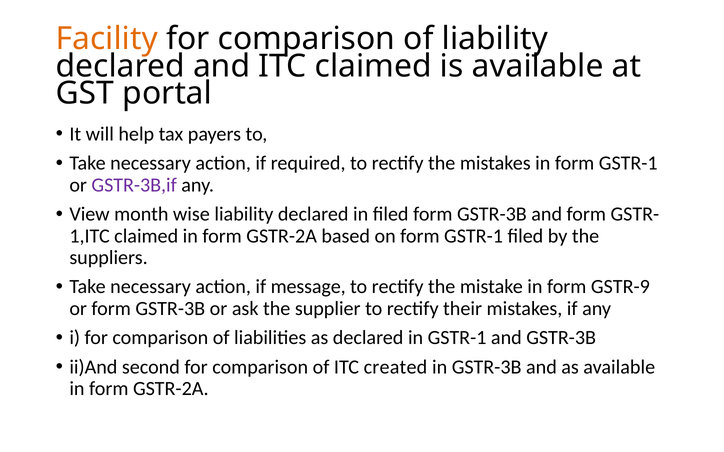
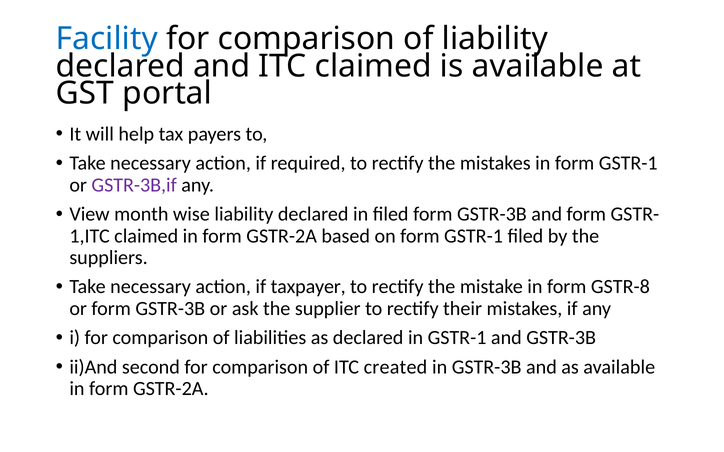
Facility colour: orange -> blue
message: message -> taxpayer
GSTR-9: GSTR-9 -> GSTR-8
